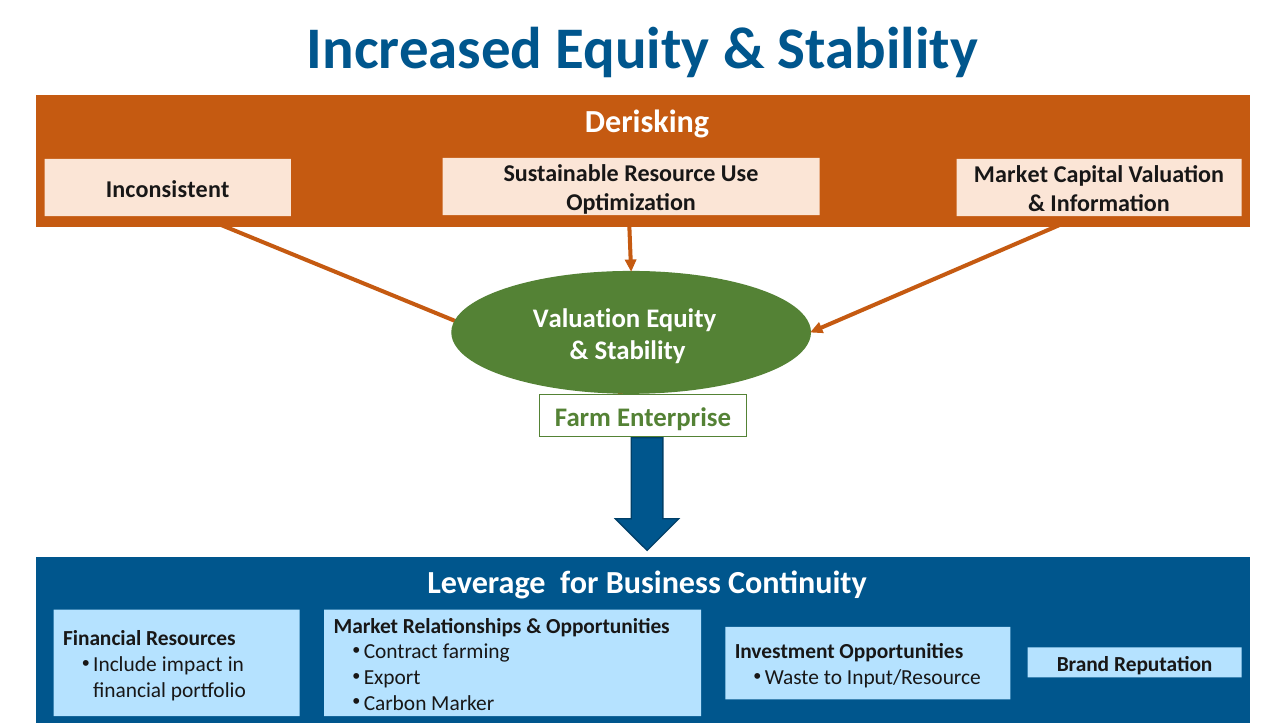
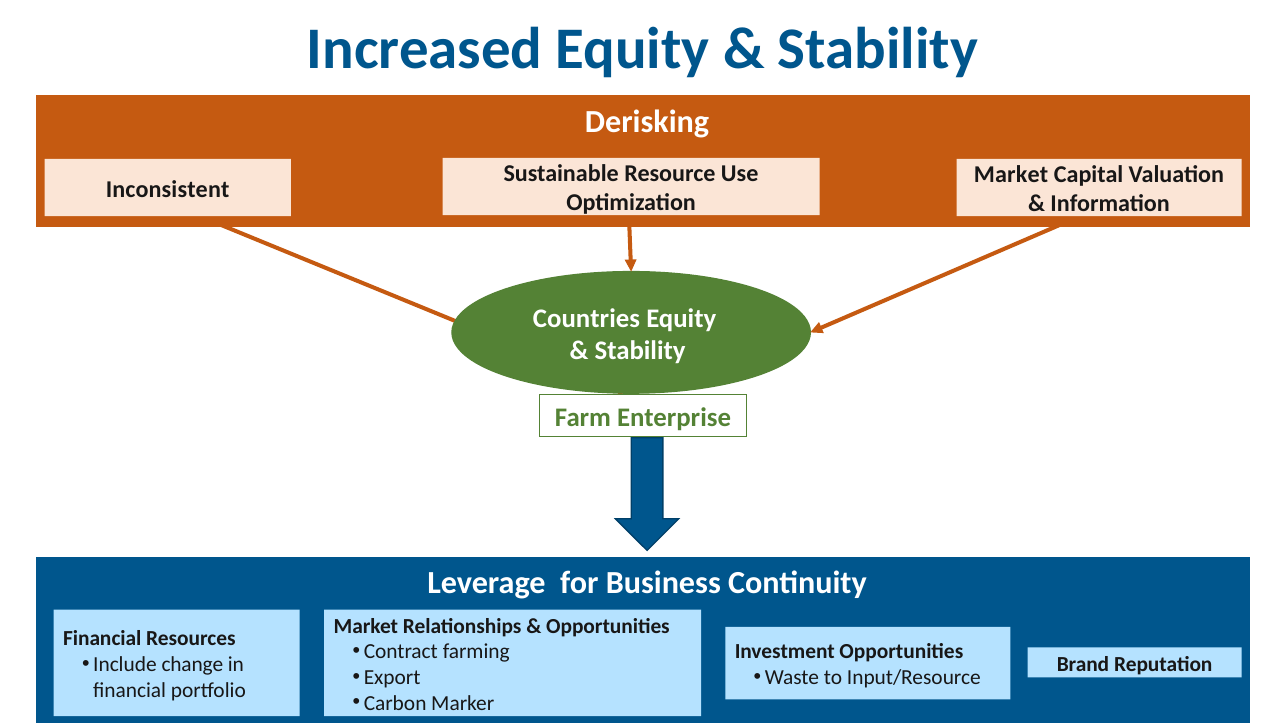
Valuation at (587, 319): Valuation -> Countries
impact: impact -> change
